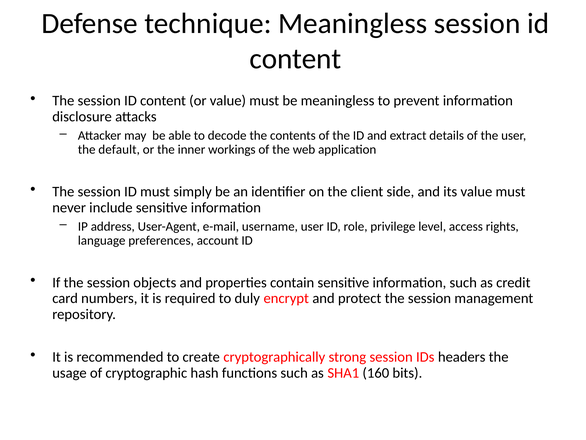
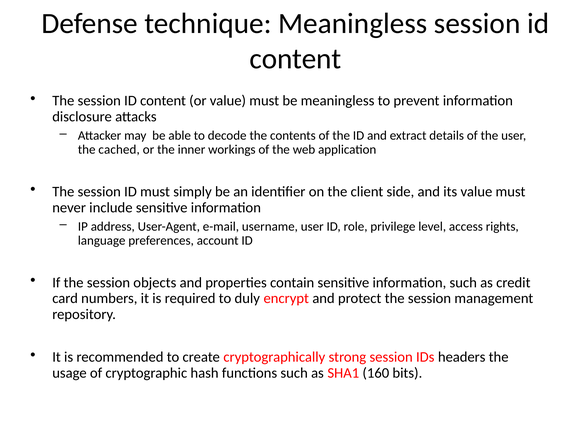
default: default -> cached
